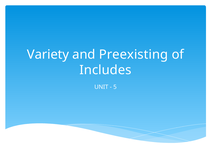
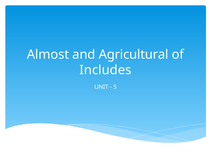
Variety: Variety -> Almost
Preexisting: Preexisting -> Agricultural
